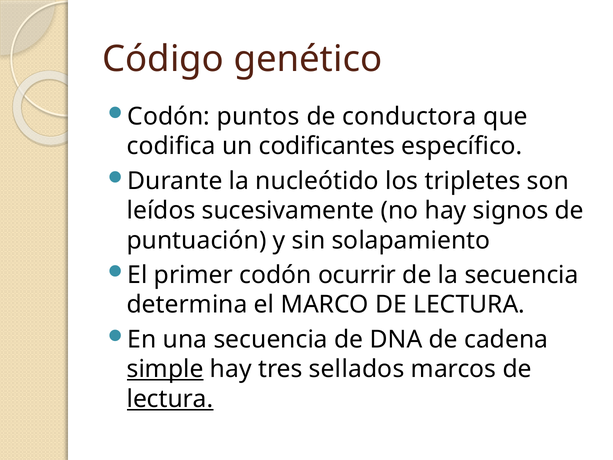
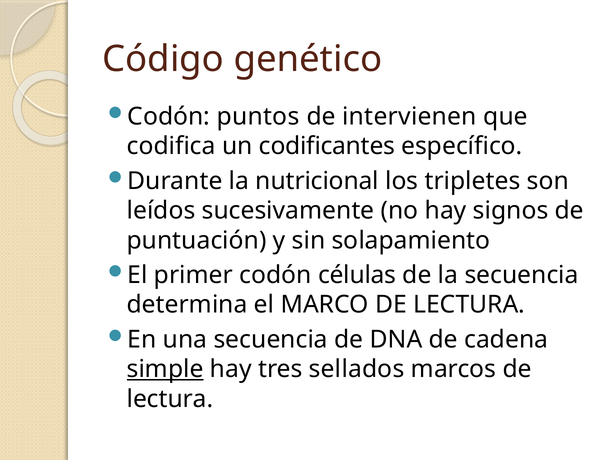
conductora: conductora -> intervienen
nucleótido: nucleótido -> nutricional
ocurrir: ocurrir -> células
lectura at (170, 399) underline: present -> none
